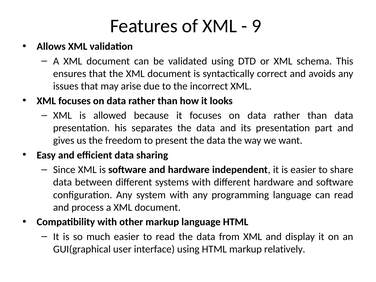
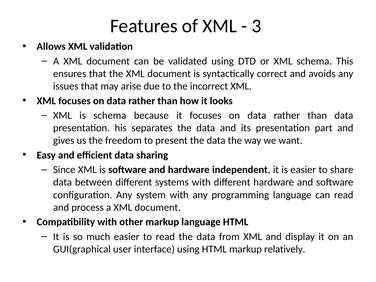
9: 9 -> 3
is allowed: allowed -> schema
